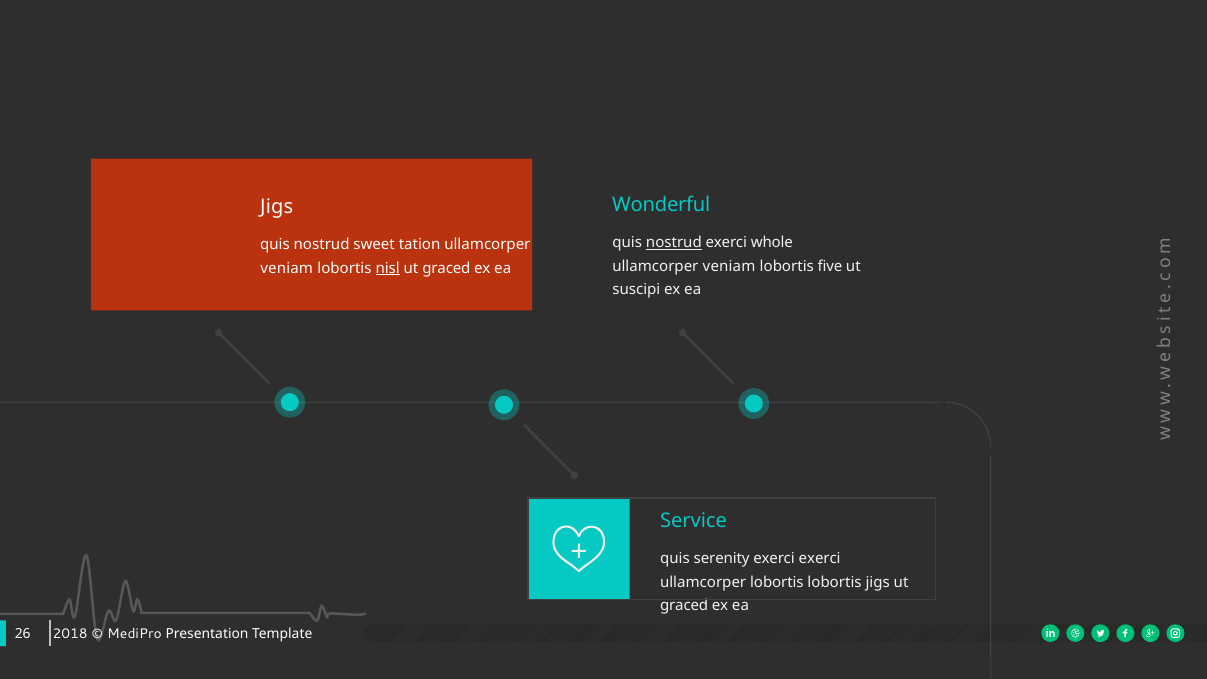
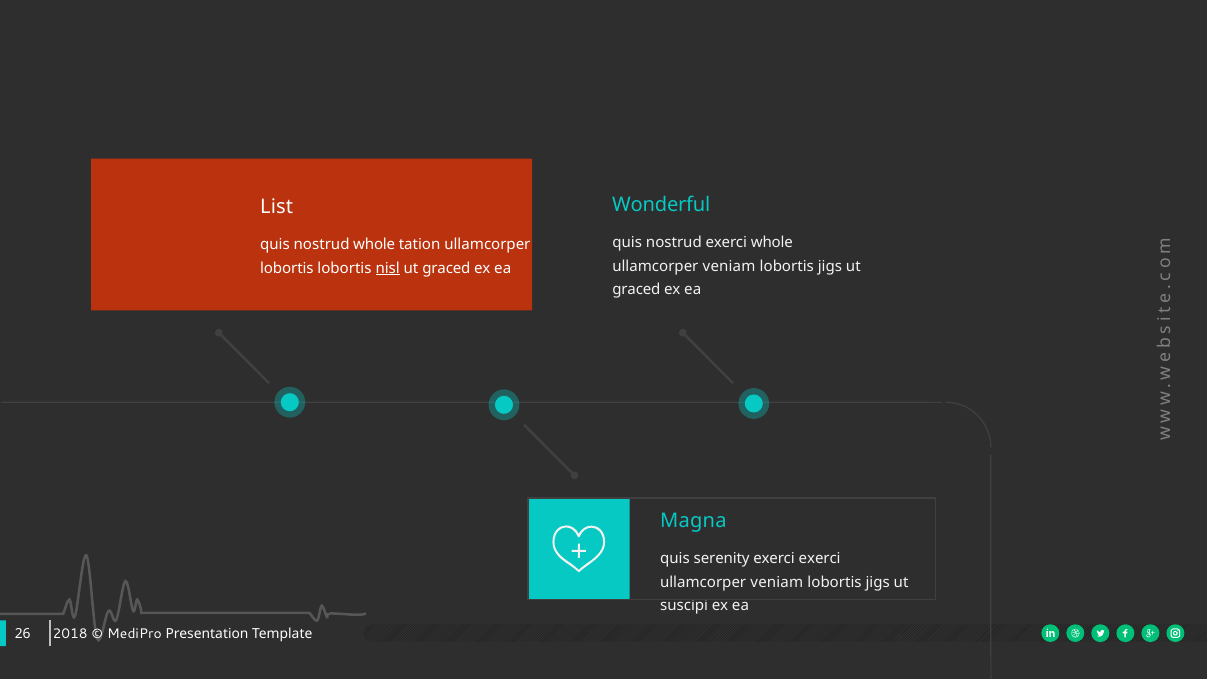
Jigs at (277, 207): Jigs -> List
nostrud at (674, 243) underline: present -> none
nostrud sweet: sweet -> whole
five at (830, 266): five -> jigs
veniam at (287, 268): veniam -> lobortis
suscipi at (636, 290): suscipi -> graced
Service: Service -> Magna
lobortis at (777, 582): lobortis -> veniam
graced at (684, 606): graced -> suscipi
